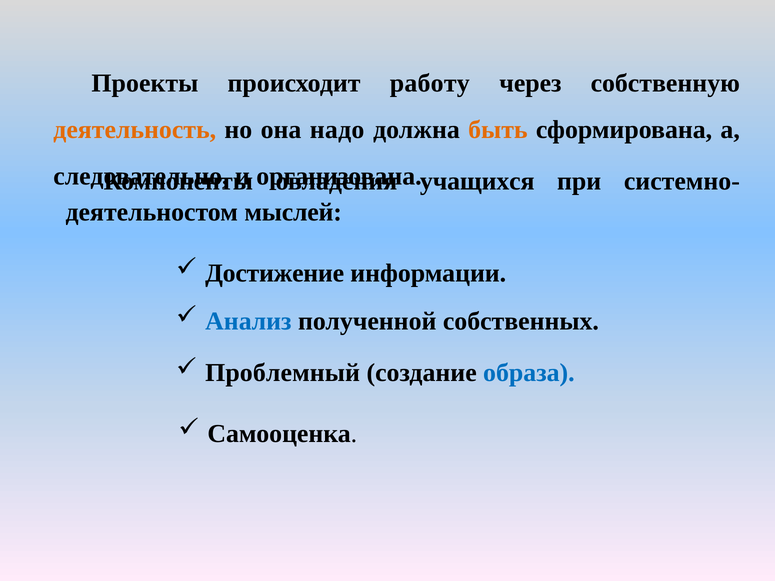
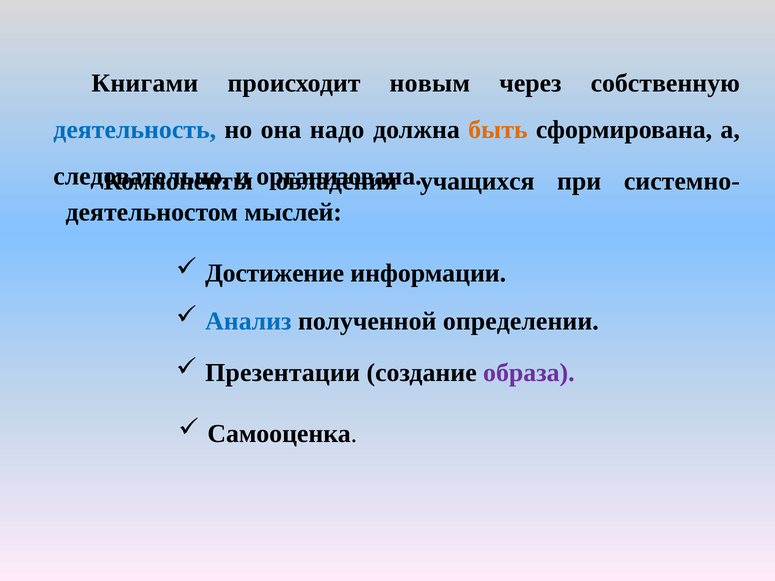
Проекты: Проекты -> Книгами
работу: работу -> новым
деятельность colour: orange -> blue
собственных: собственных -> определении
Проблемный: Проблемный -> Презентации
образа colour: blue -> purple
